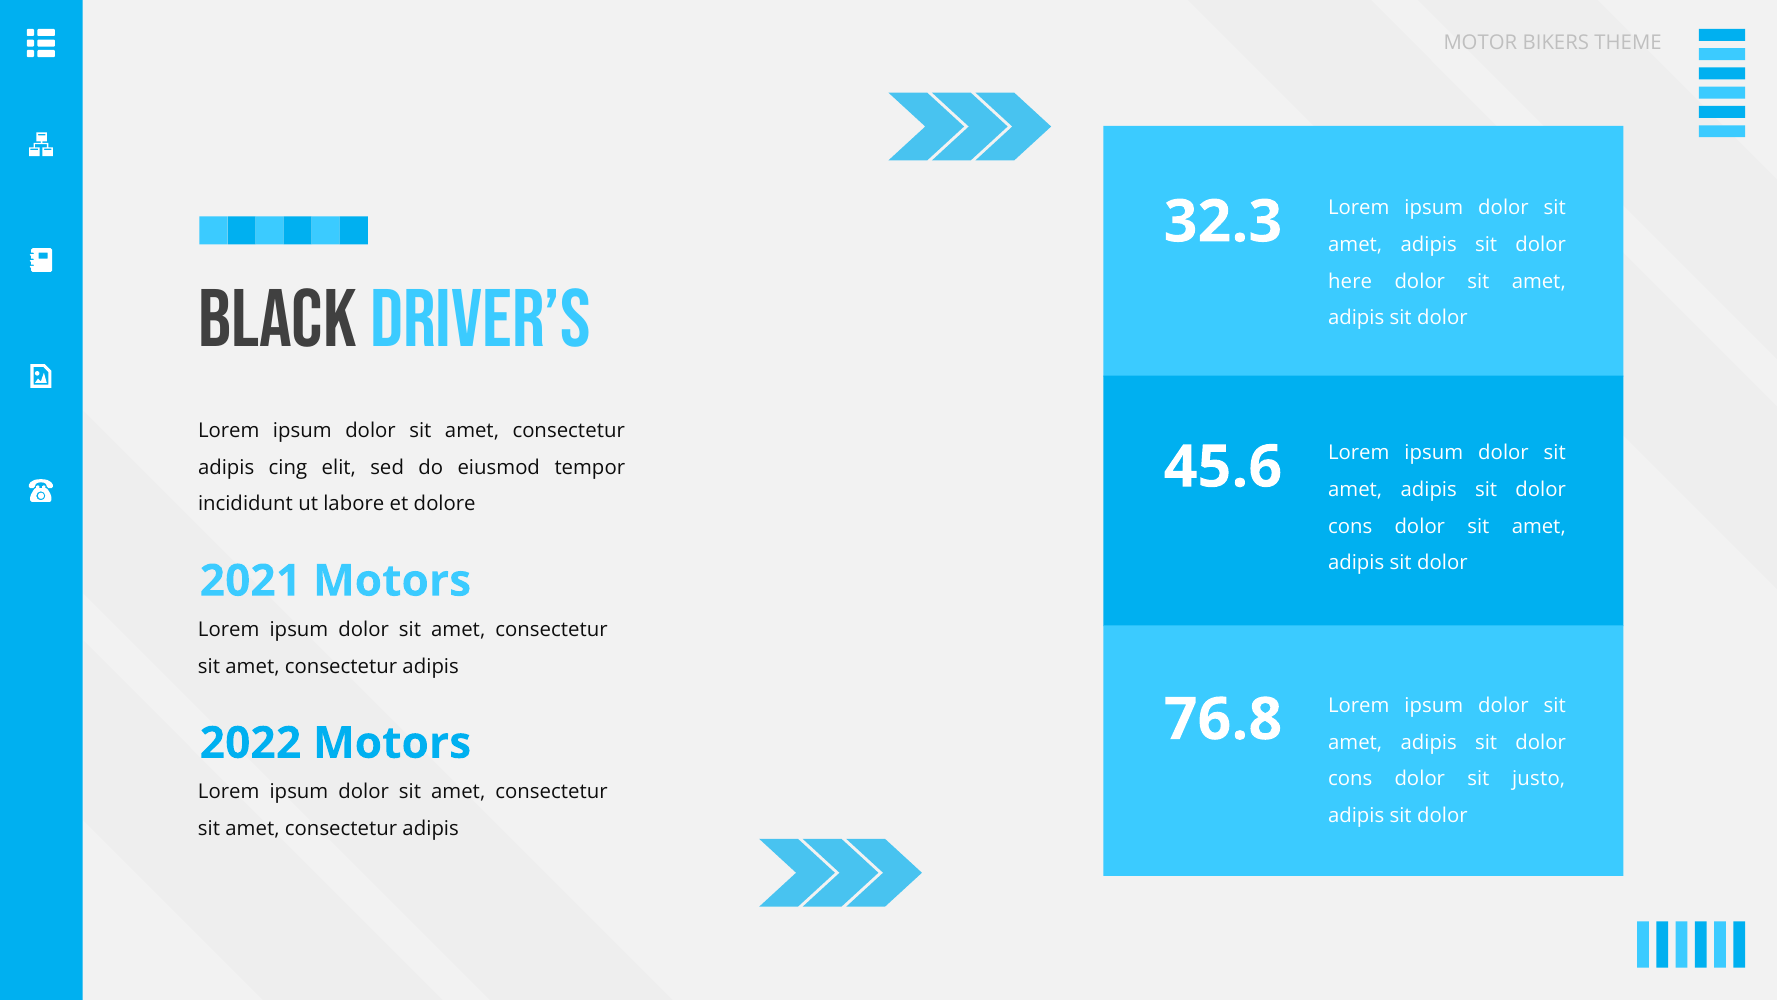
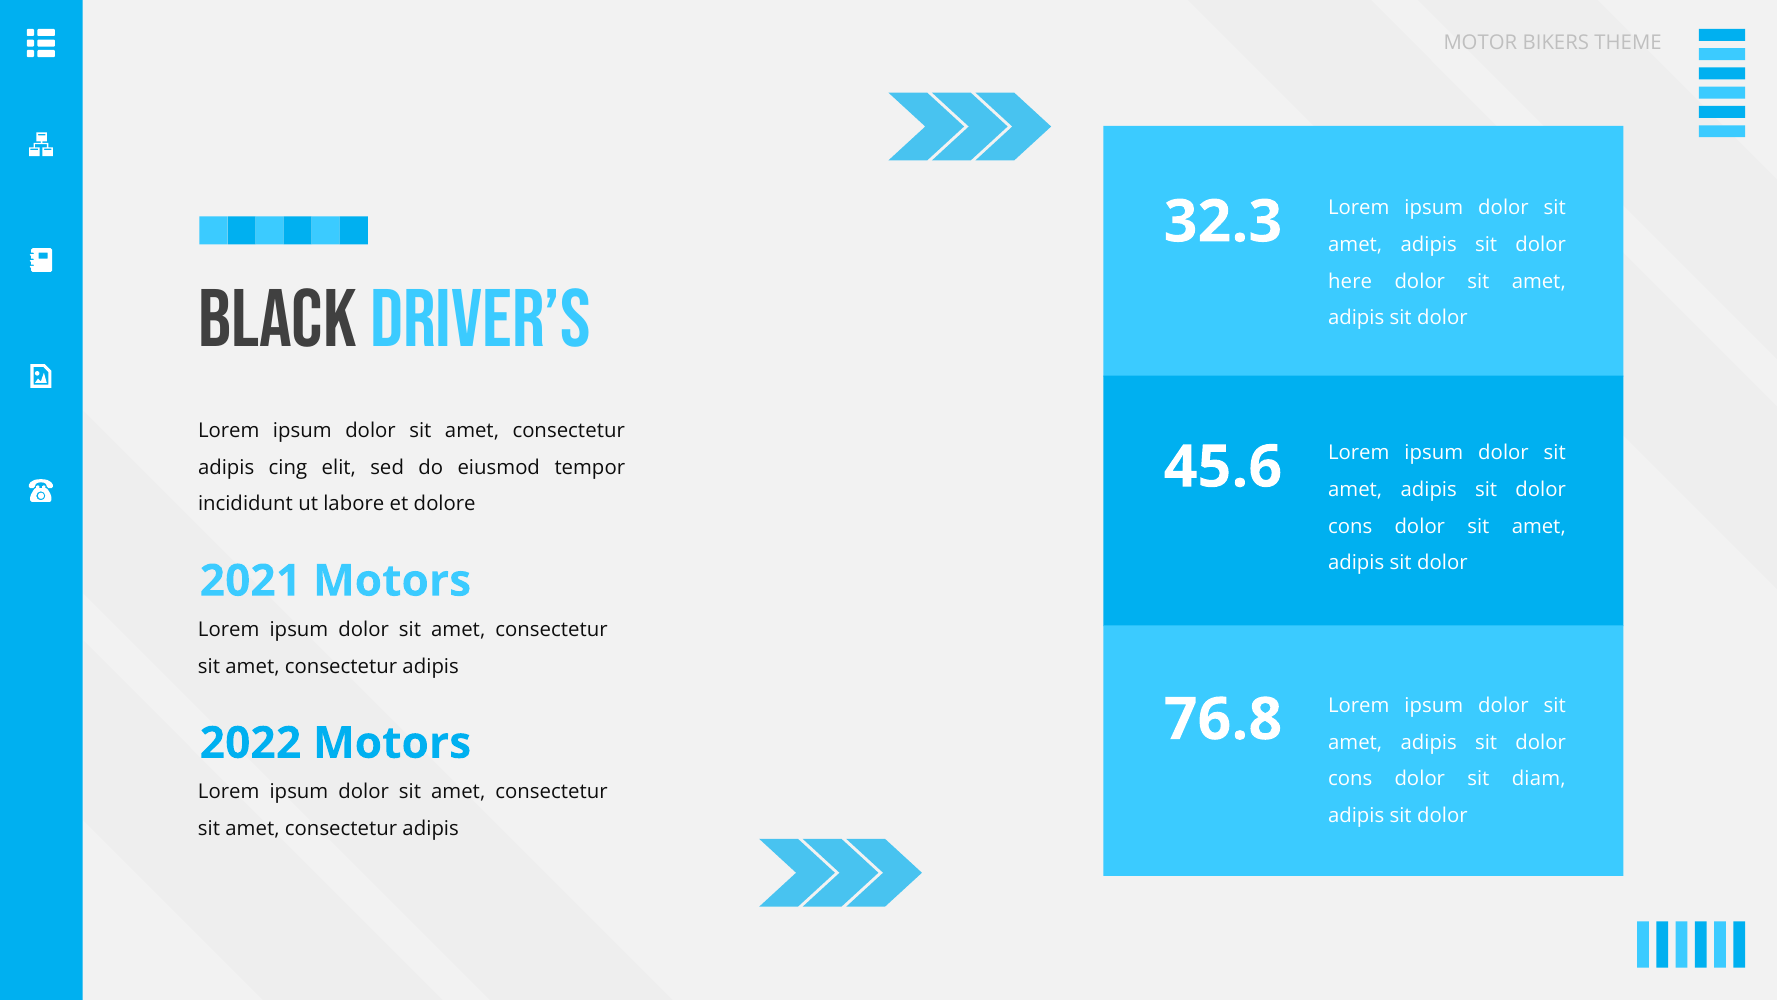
justo: justo -> diam
